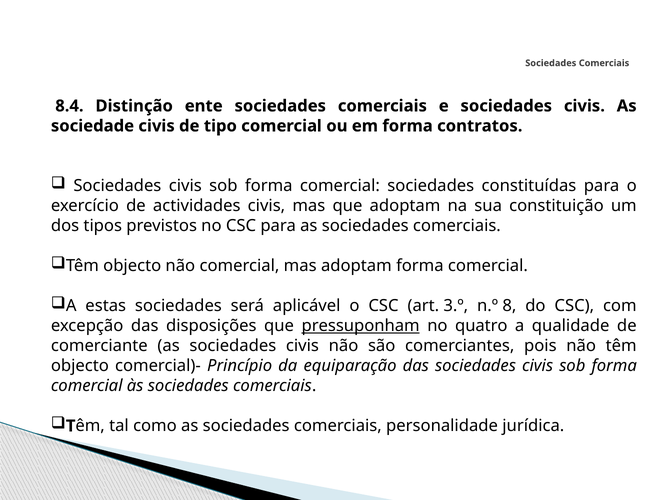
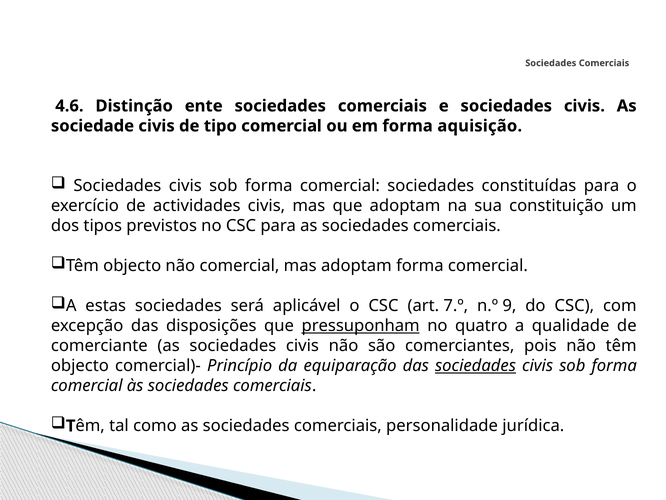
8.4: 8.4 -> 4.6
contratos: contratos -> aquisição
3.º: 3.º -> 7.º
8: 8 -> 9
sociedades at (476, 366) underline: none -> present
